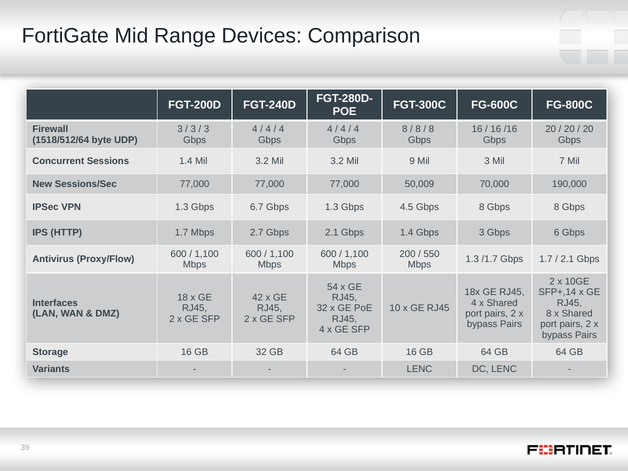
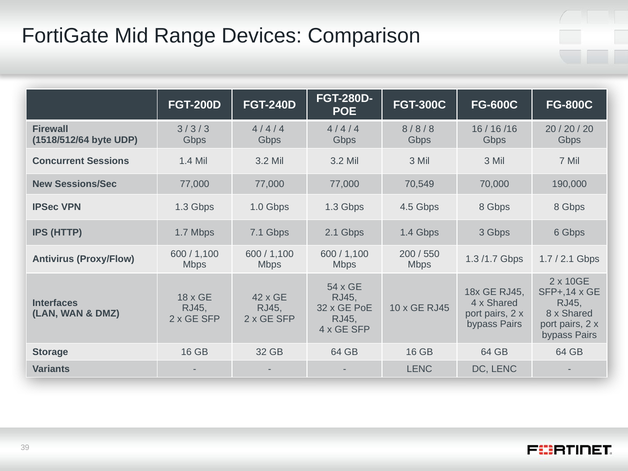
3.2 Mil 9: 9 -> 3
50,009: 50,009 -> 70,549
6.7: 6.7 -> 1.0
2.7: 2.7 -> 7.1
